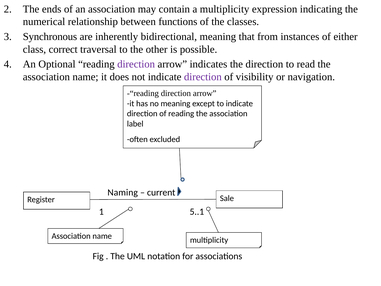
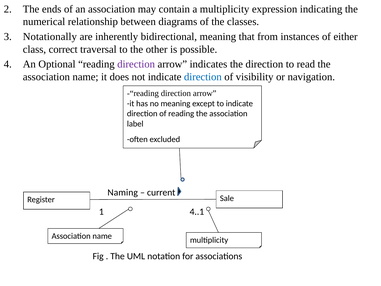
functions: functions -> diagrams
Synchronous: Synchronous -> Notationally
direction at (203, 77) colour: purple -> blue
5..1: 5..1 -> 4..1
